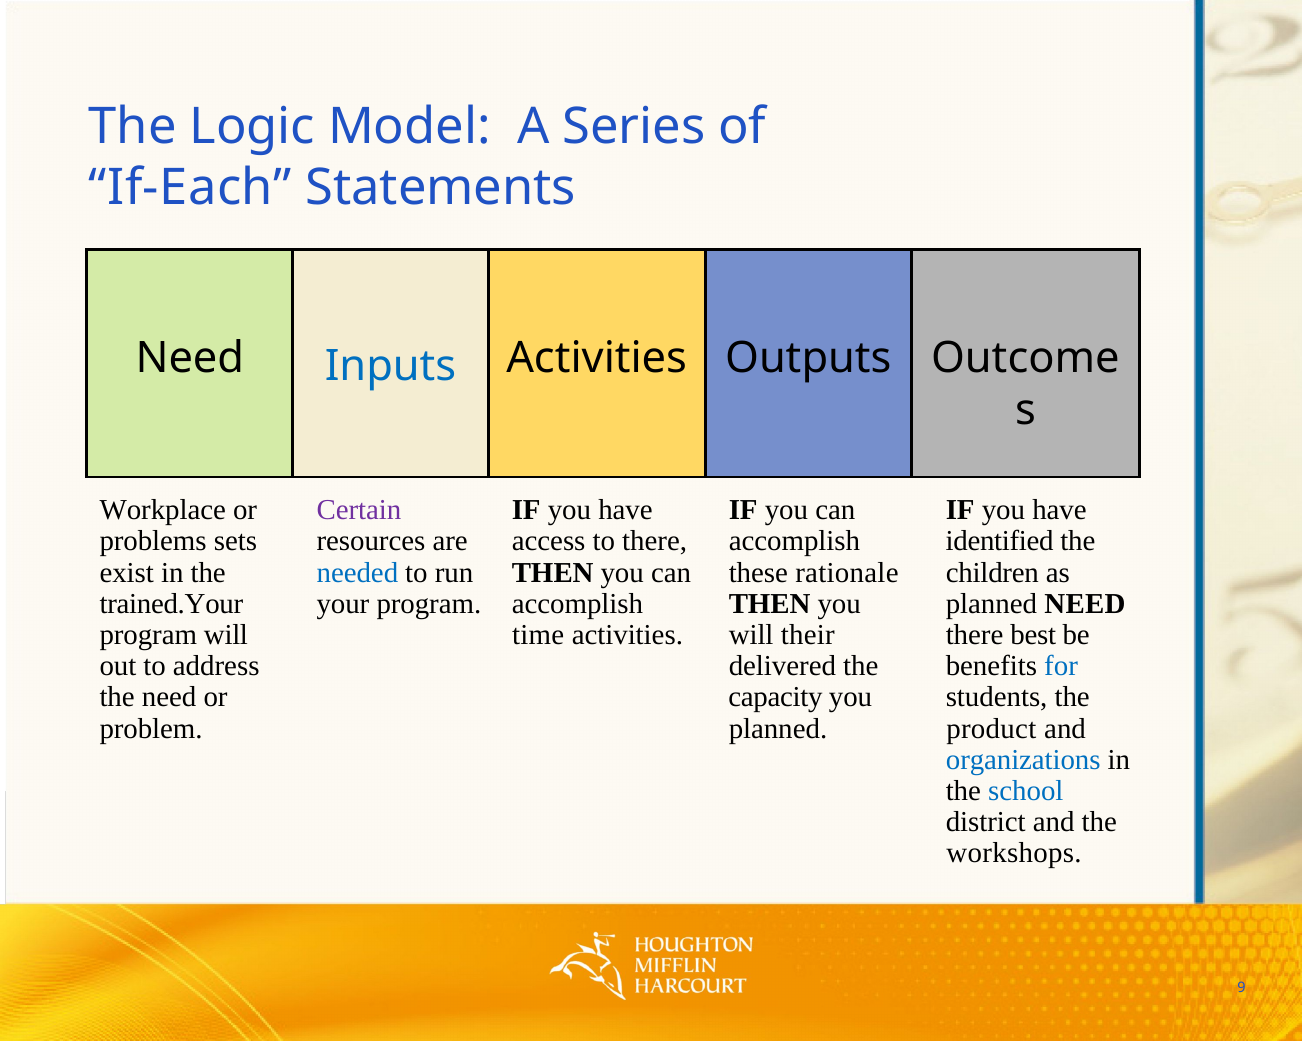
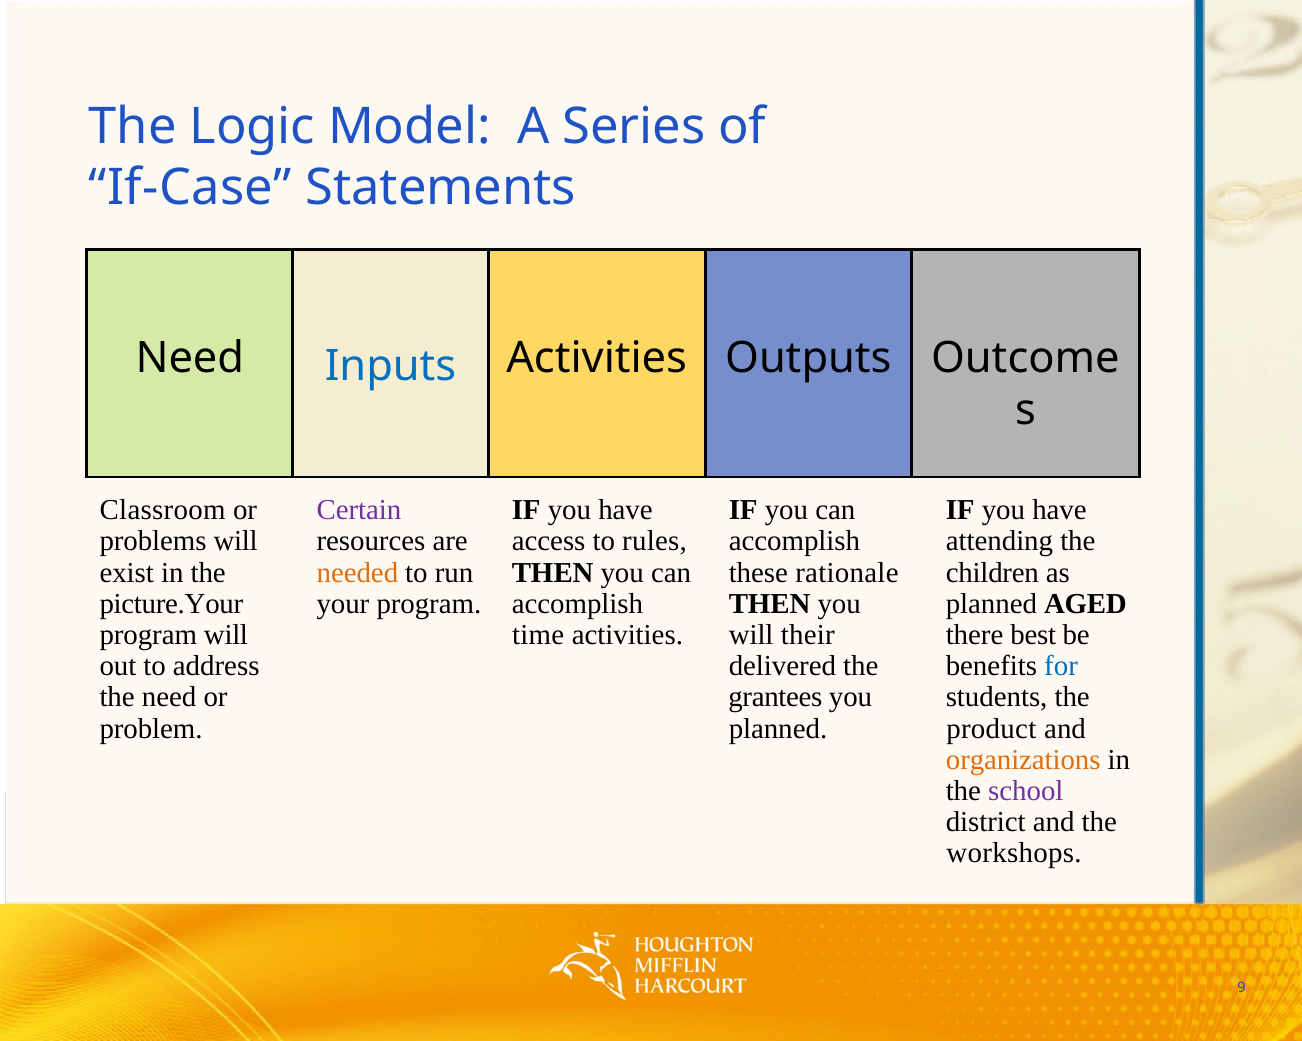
If-Each: If-Each -> If-Case
Workplace: Workplace -> Classroom
problems sets: sets -> will
to there: there -> rules
identified: identified -> attending
needed colour: blue -> orange
trained.Your: trained.Your -> picture.Your
planned NEED: NEED -> AGED
capacity: capacity -> grantees
organizations colour: blue -> orange
school colour: blue -> purple
